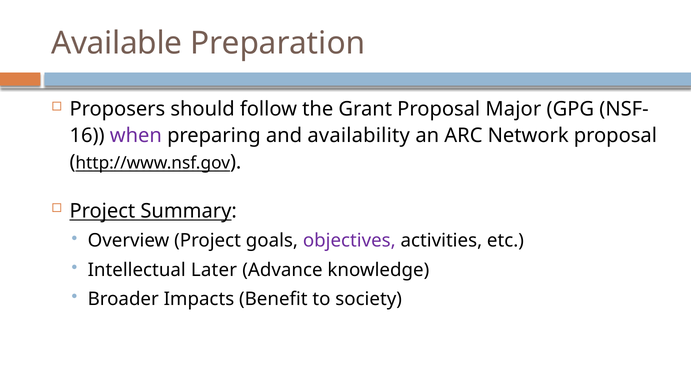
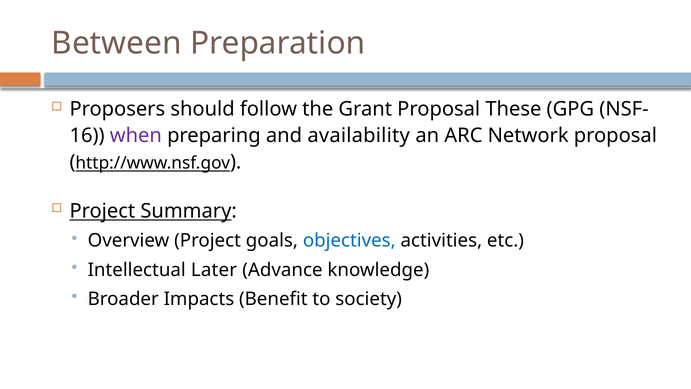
Available: Available -> Between
Major: Major -> These
objectives colour: purple -> blue
